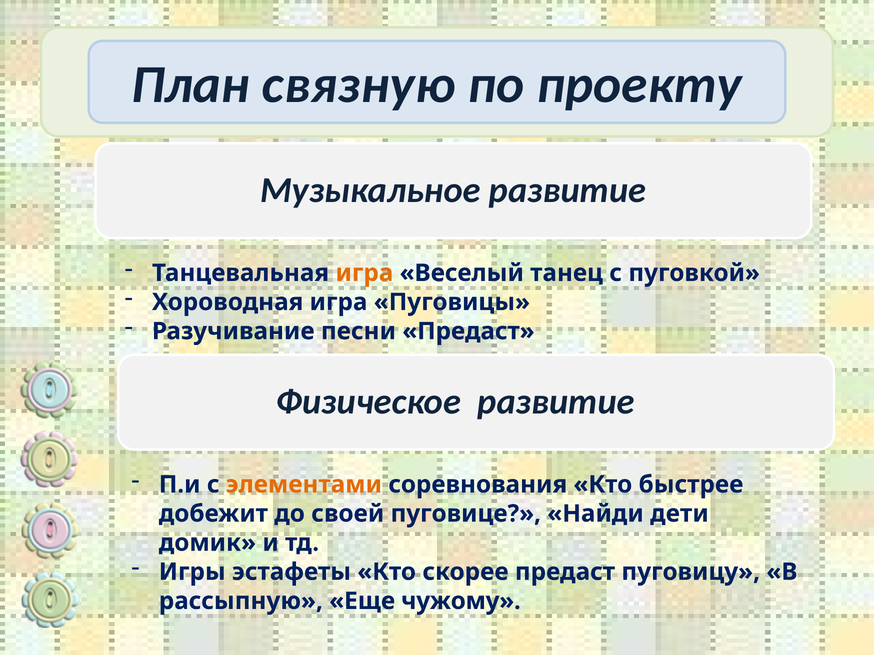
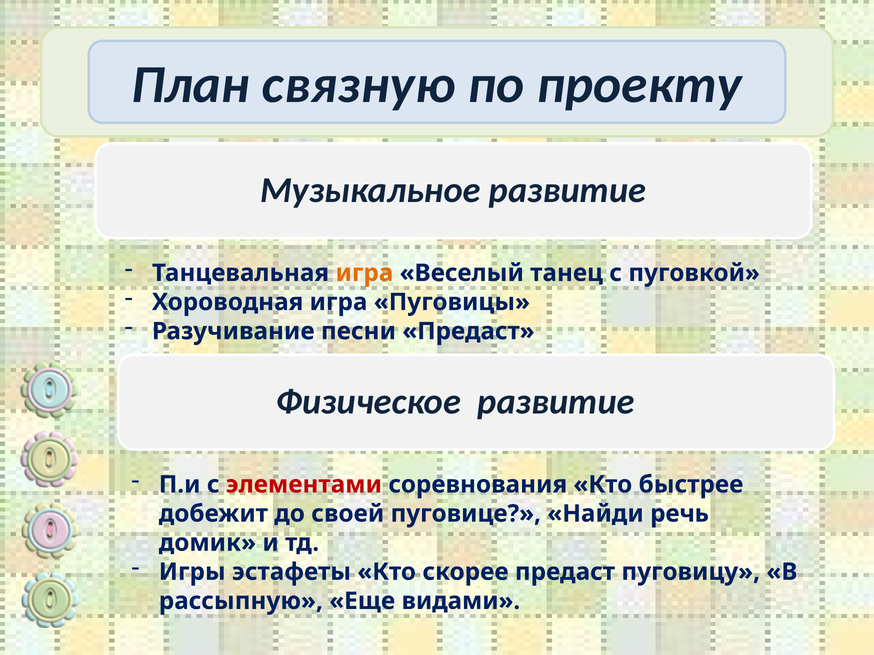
элементами colour: orange -> red
дети: дети -> речь
чужому: чужому -> видами
